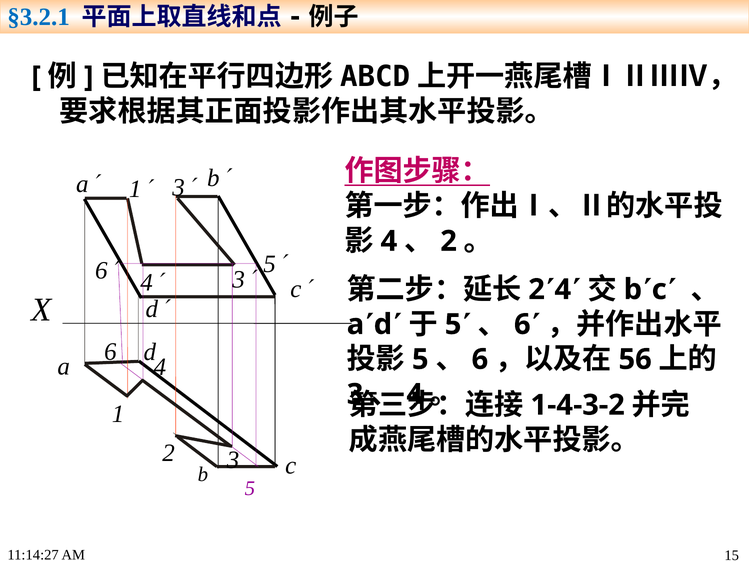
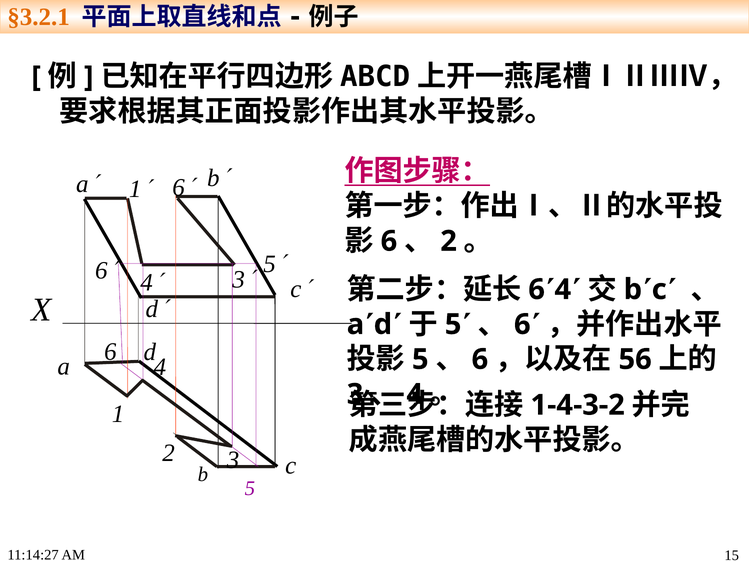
§3.2.1 colour: blue -> orange
3 at (179, 188): 3 -> 6
4 at (389, 241): 4 -> 6
2 at (537, 290): 2 -> 6
